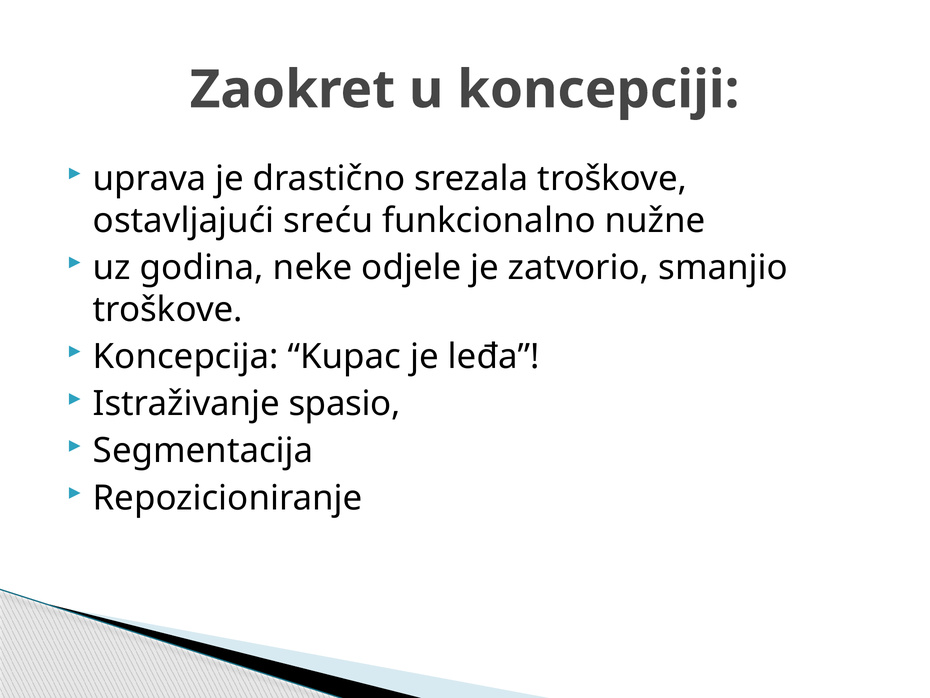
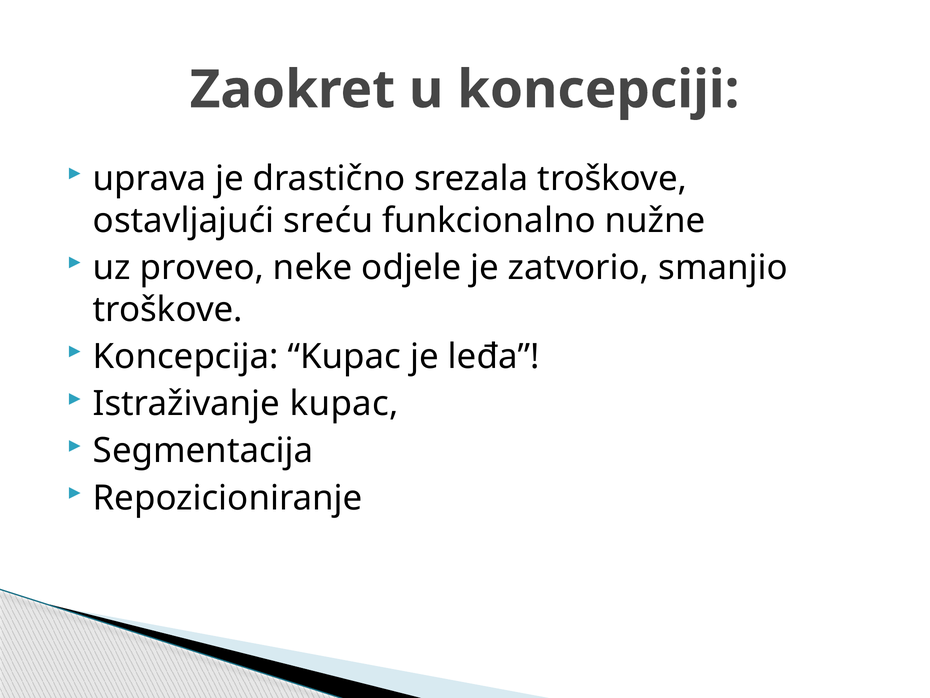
godina: godina -> proveo
Istraživanje spasio: spasio -> kupac
